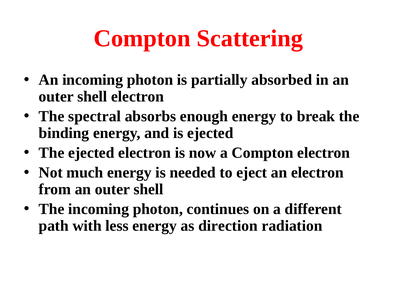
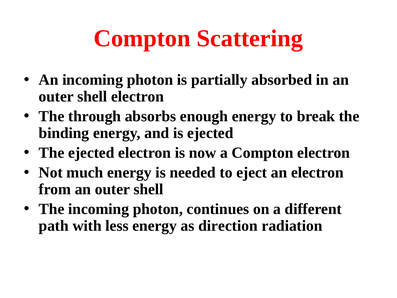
spectral: spectral -> through
